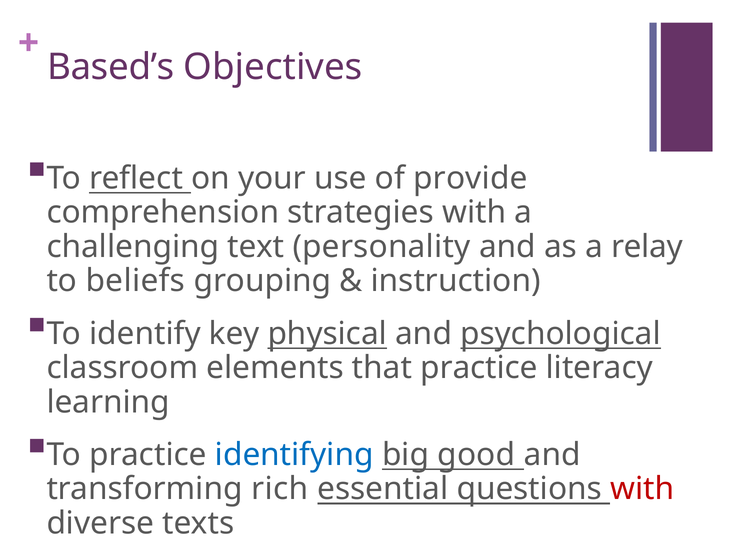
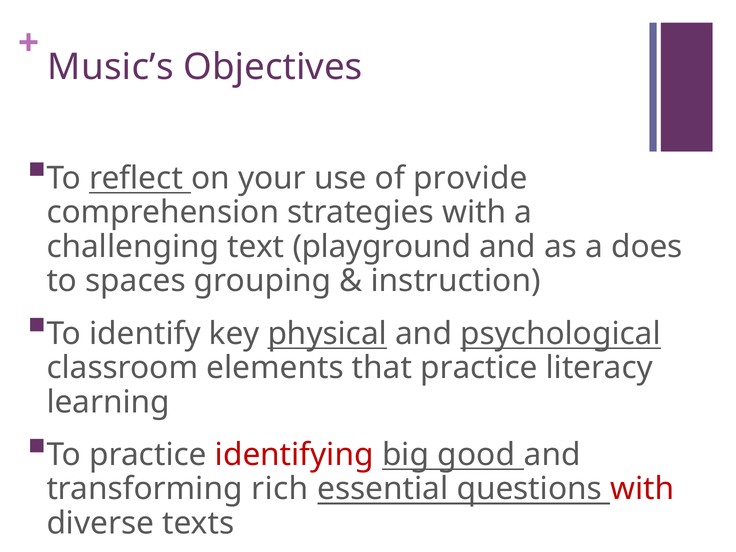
Based’s: Based’s -> Music’s
personality: personality -> playground
relay: relay -> does
beliefs: beliefs -> spaces
identifying colour: blue -> red
